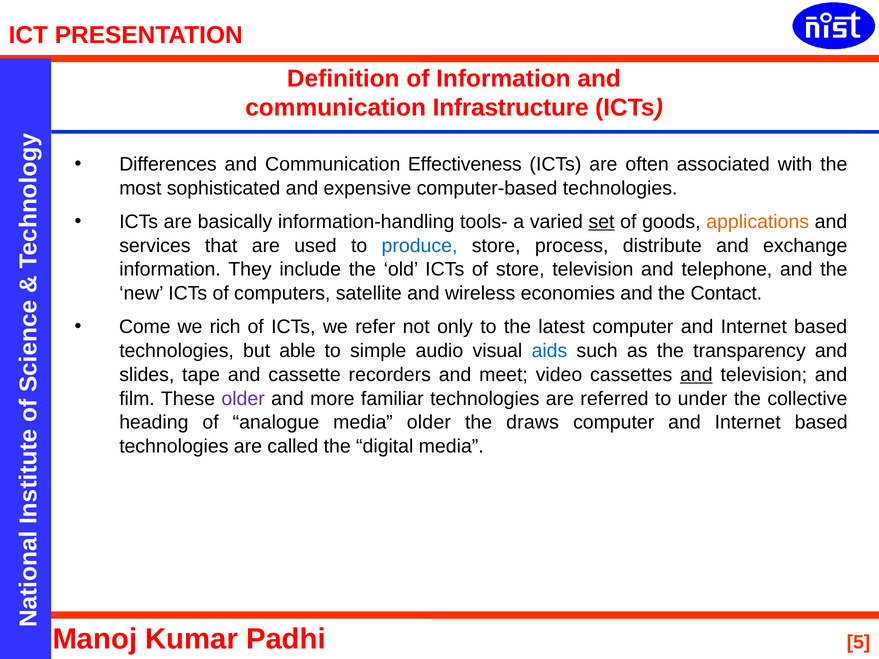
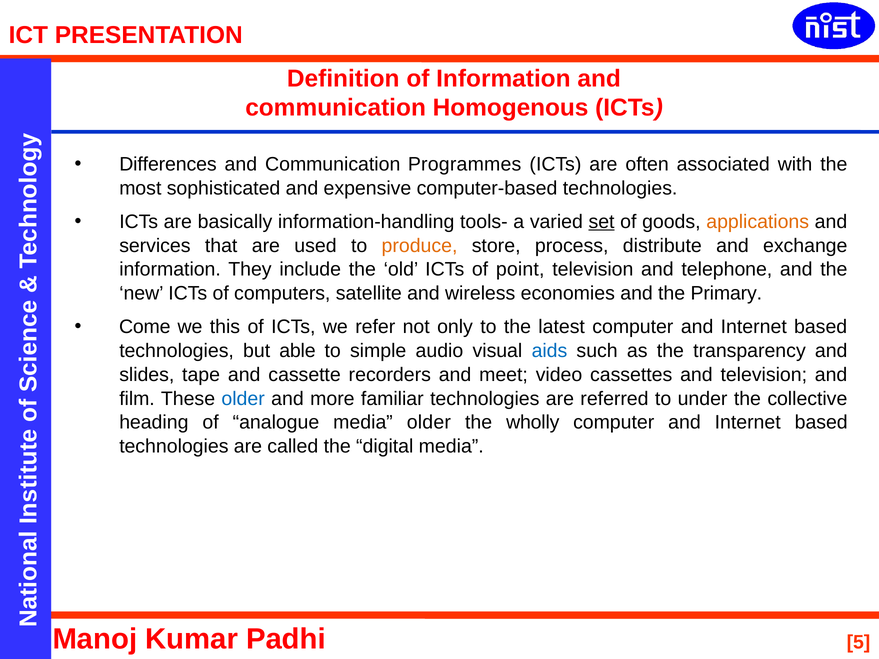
Infrastructure: Infrastructure -> Homogenous
Effectiveness: Effectiveness -> Programmes
produce colour: blue -> orange
of store: store -> point
Contact: Contact -> Primary
rich: rich -> this
and at (696, 375) underline: present -> none
older at (243, 399) colour: purple -> blue
draws: draws -> wholly
